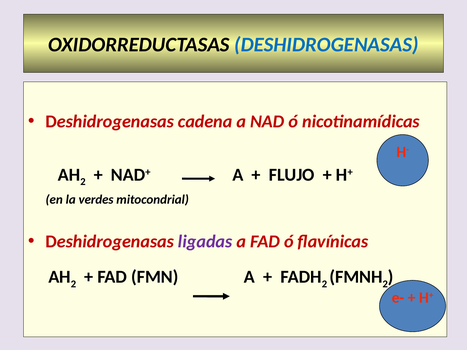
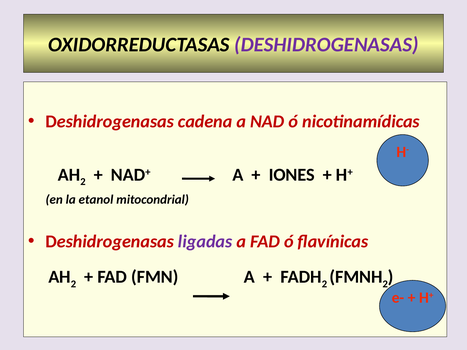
DESHIDROGENASAS at (326, 45) colour: blue -> purple
FLUJO: FLUJO -> IONES
verdes: verdes -> etanol
